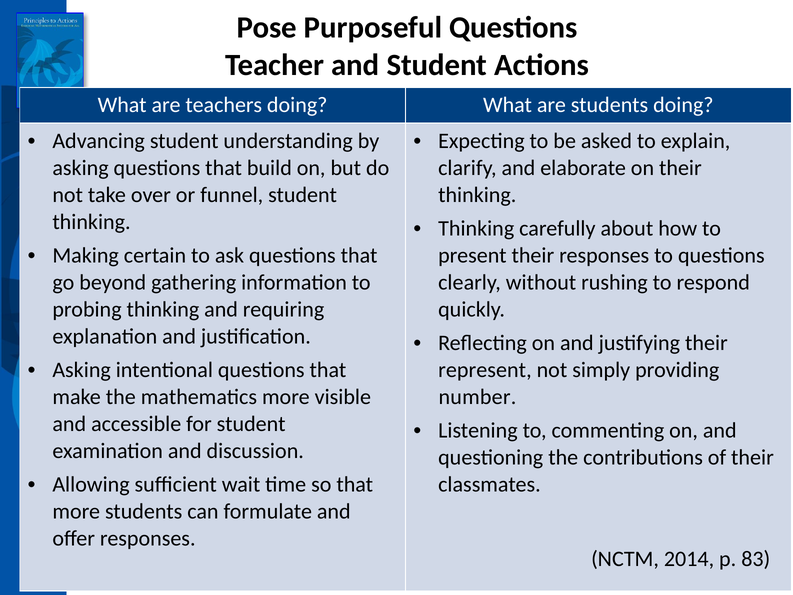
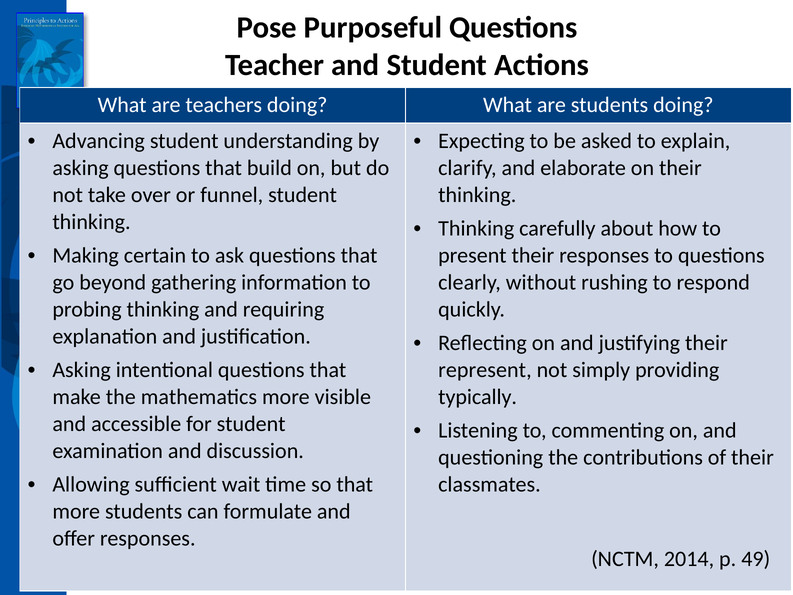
number: number -> typically
83: 83 -> 49
